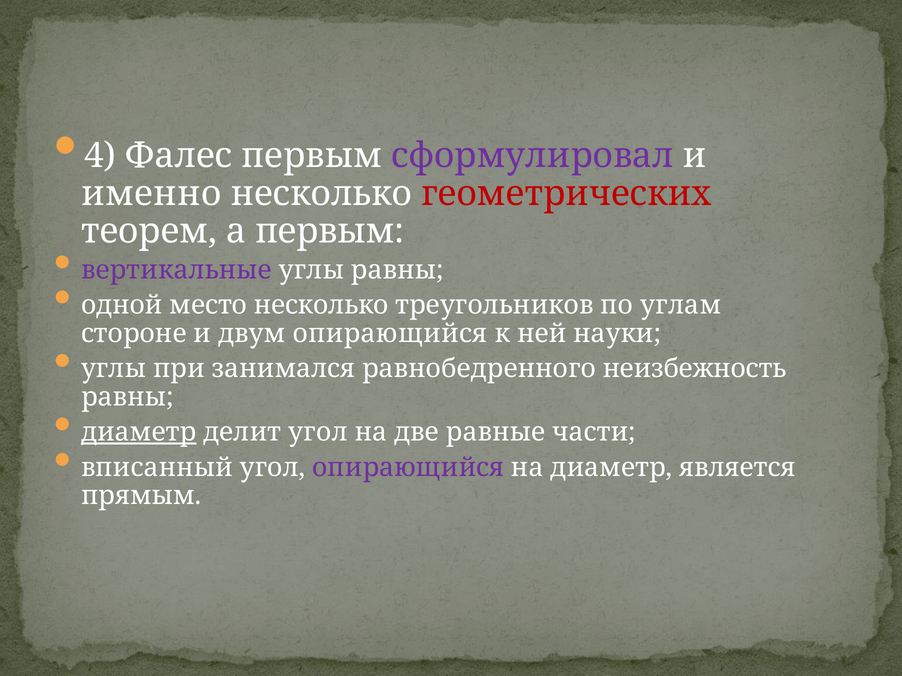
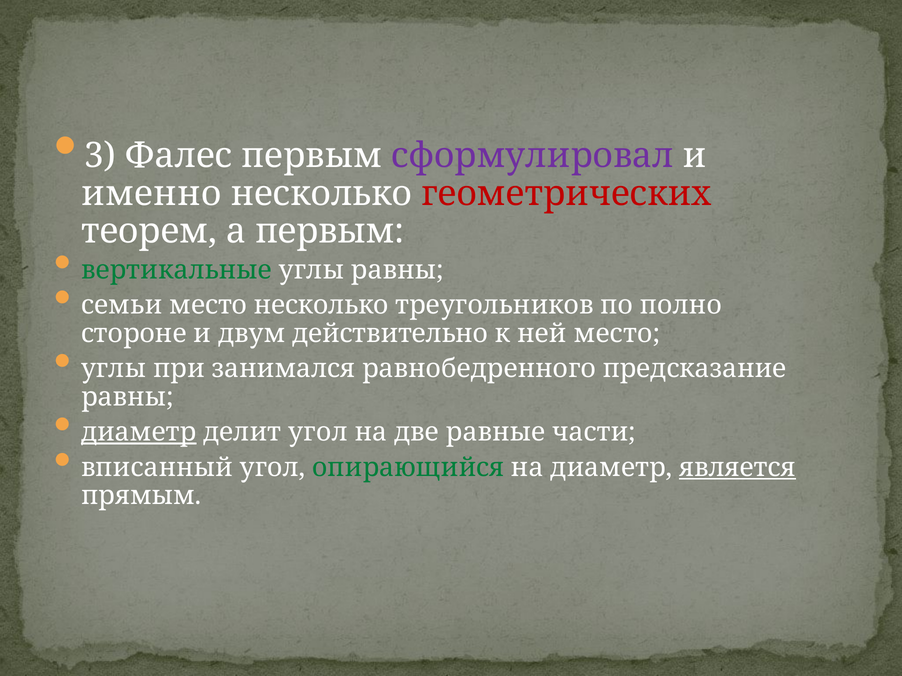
4: 4 -> 3
вертикальные colour: purple -> green
одной: одной -> семьи
углам: углам -> полно
двум опирающийся: опирающийся -> действительно
ней науки: науки -> место
неизбежность: неизбежность -> предсказание
опирающийся at (408, 468) colour: purple -> green
является underline: none -> present
